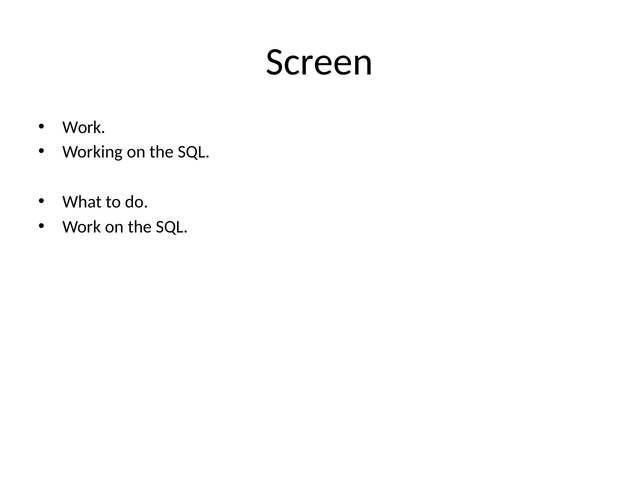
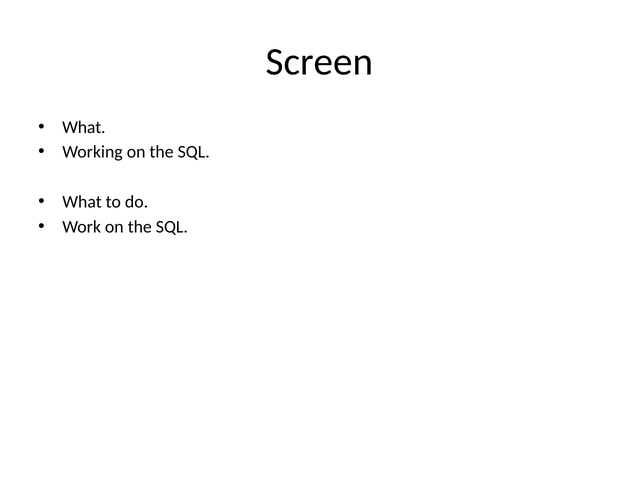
Work at (84, 127): Work -> What
